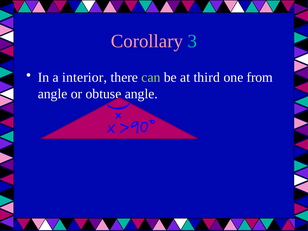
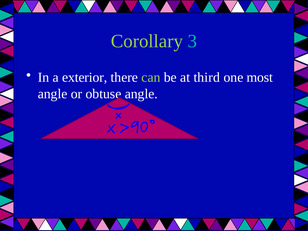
Corollary colour: pink -> light green
interior: interior -> exterior
from: from -> most
